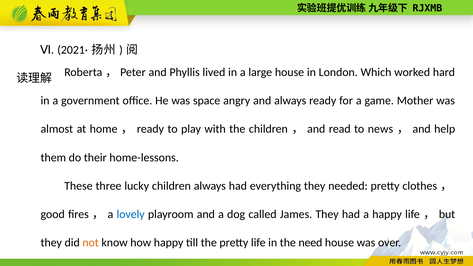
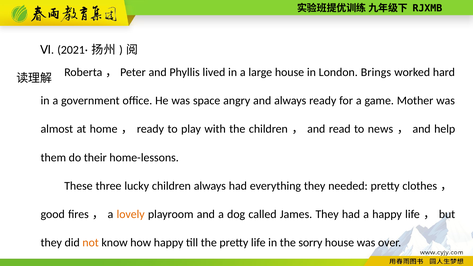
Which: Which -> Brings
lovely colour: blue -> orange
need: need -> sorry
